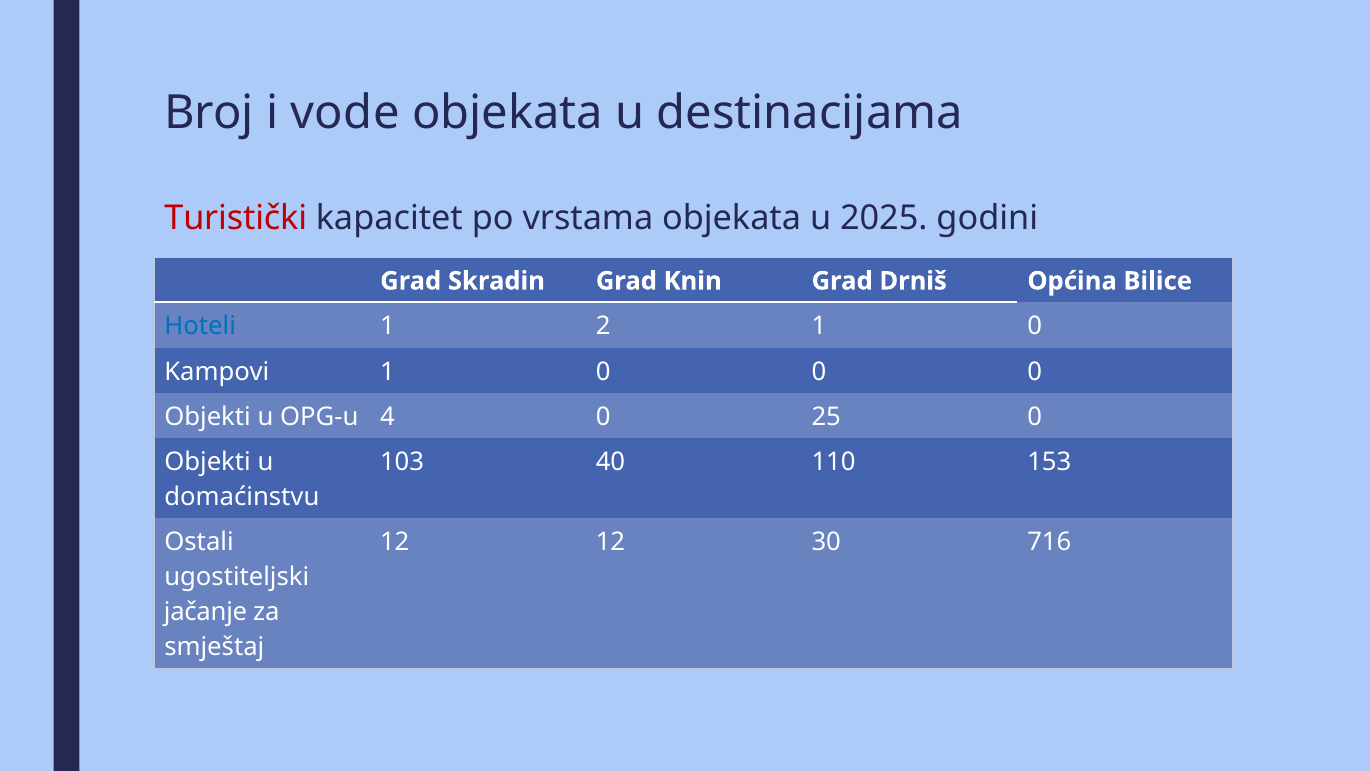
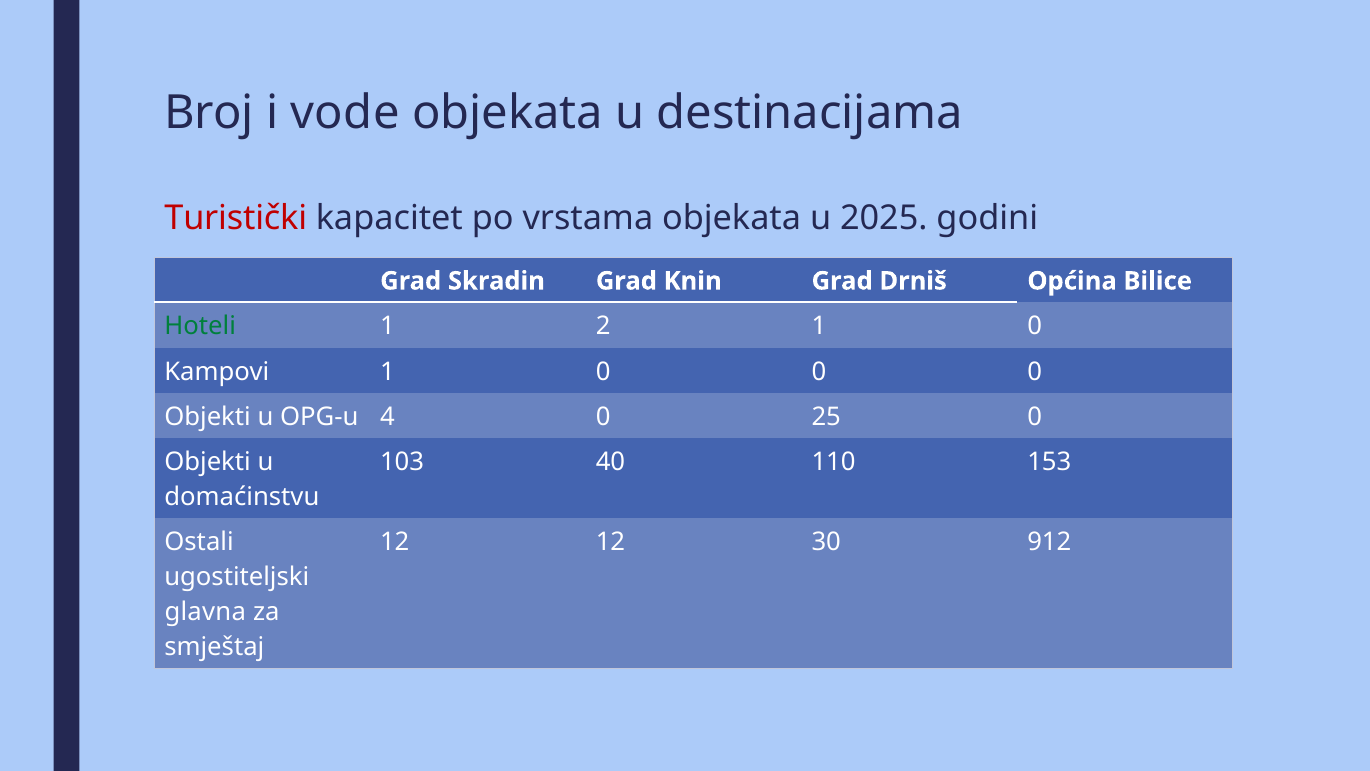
Hoteli colour: blue -> green
716: 716 -> 912
jačanje: jačanje -> glavna
